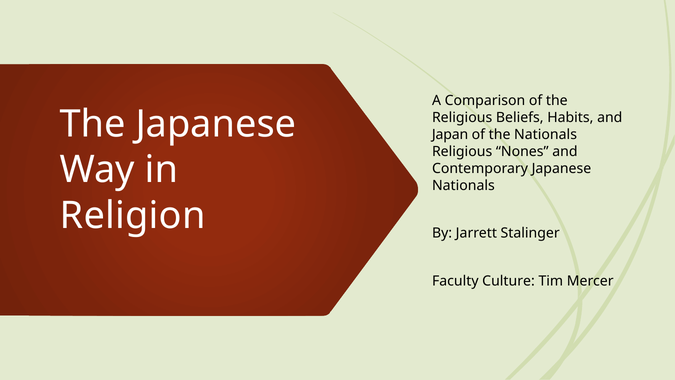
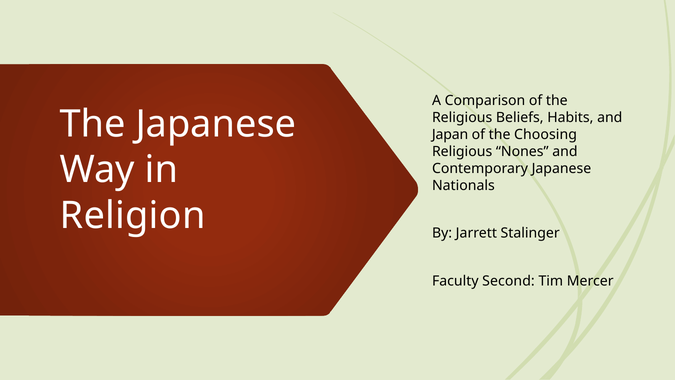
the Nationals: Nationals -> Choosing
Culture: Culture -> Second
